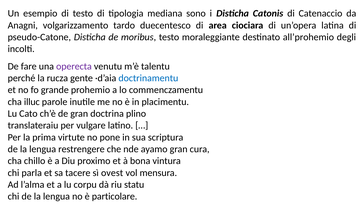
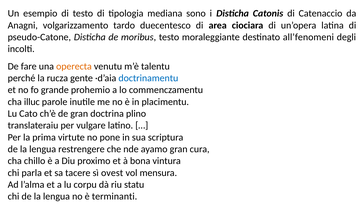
all’prohemio: all’prohemio -> all’fenomeni
operecta colour: purple -> orange
particolare: particolare -> terminanti
